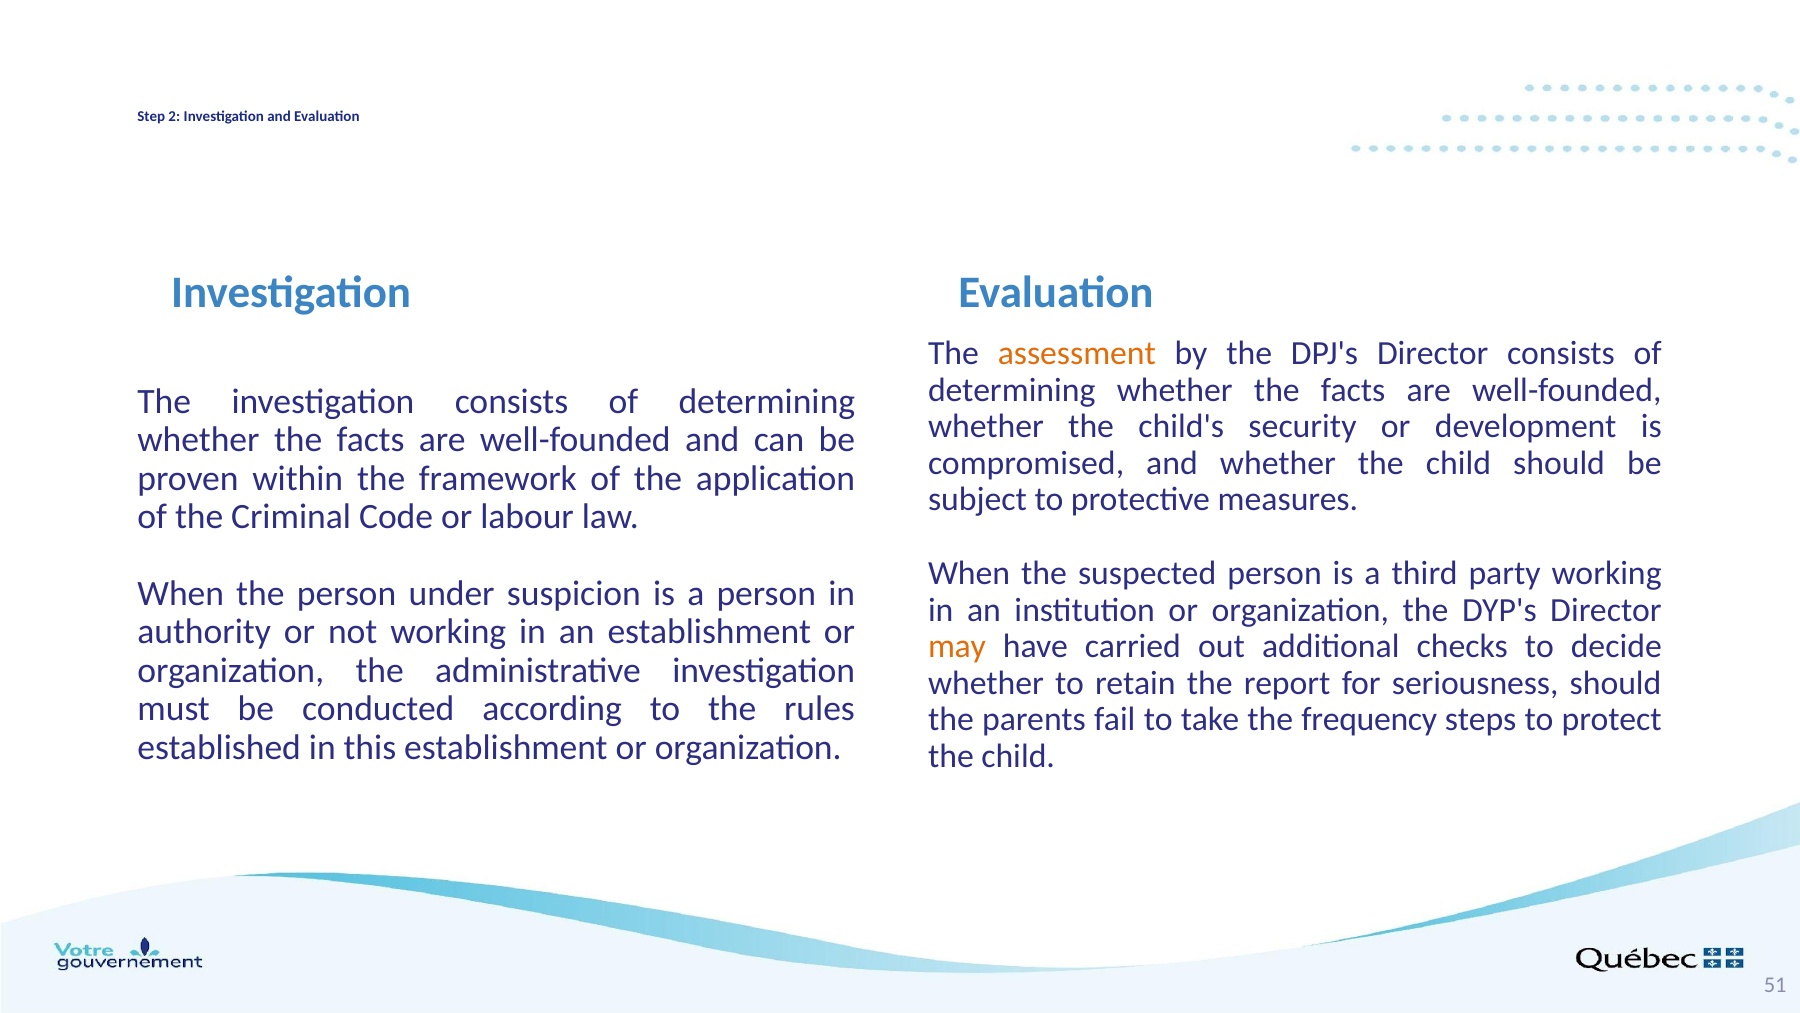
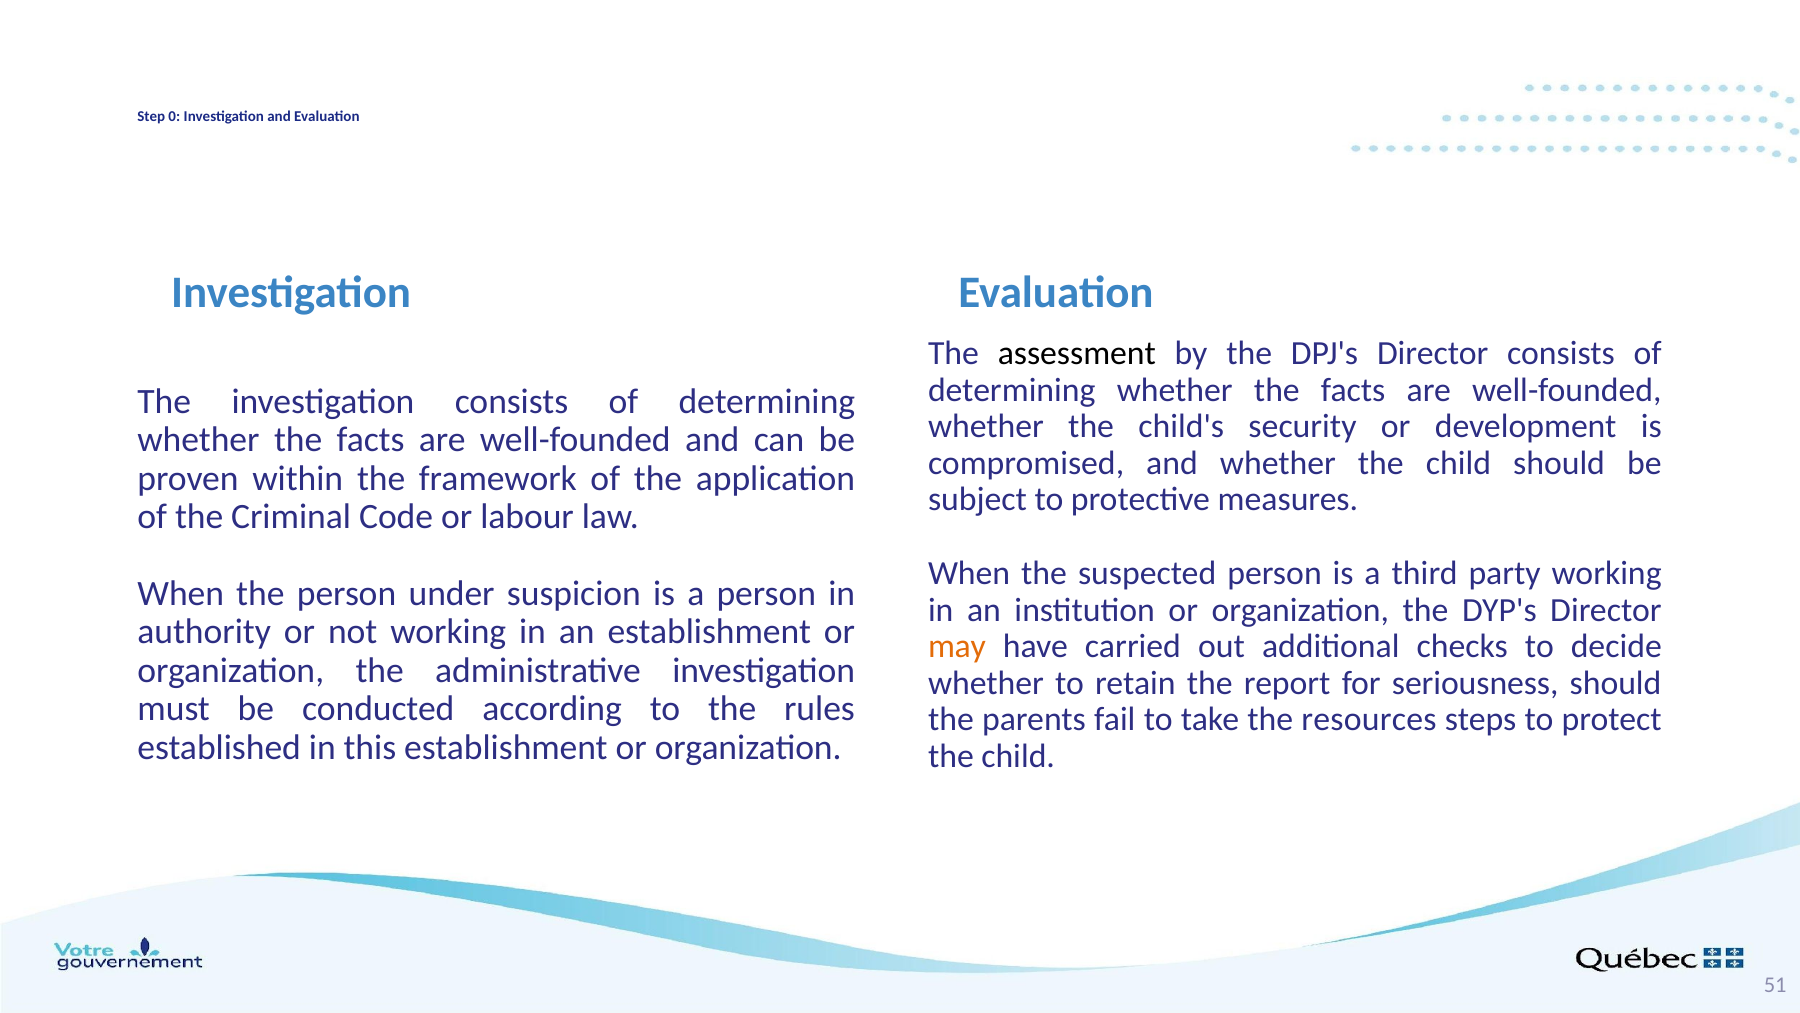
2: 2 -> 0
assessment colour: orange -> black
frequency: frequency -> resources
